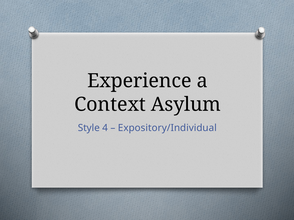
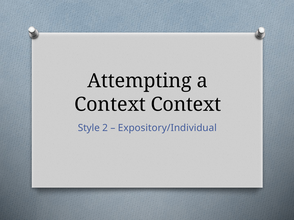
Experience: Experience -> Attempting
Context Asylum: Asylum -> Context
4: 4 -> 2
